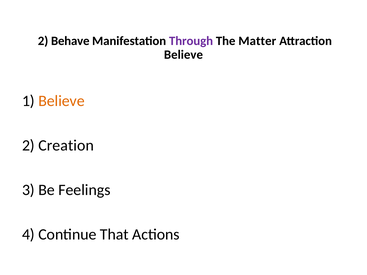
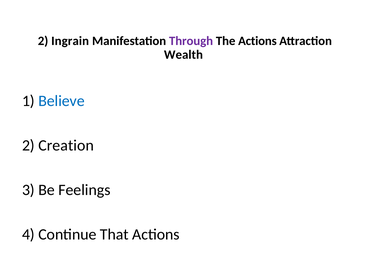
Behave: Behave -> Ingrain
The Matter: Matter -> Actions
Believe at (183, 55): Believe -> Wealth
Believe at (62, 101) colour: orange -> blue
